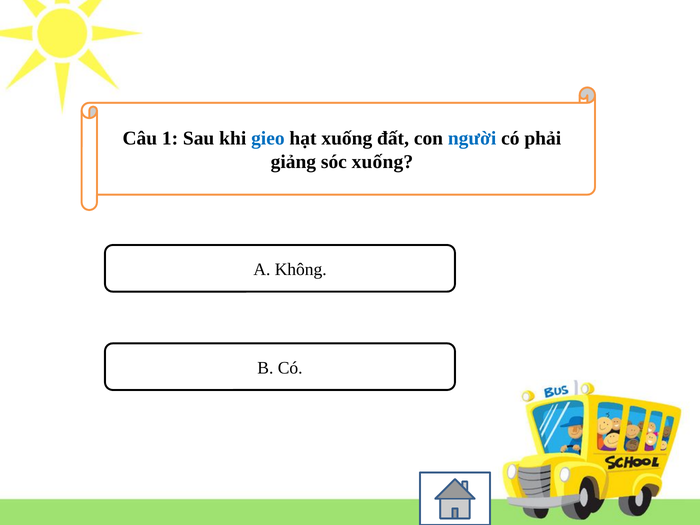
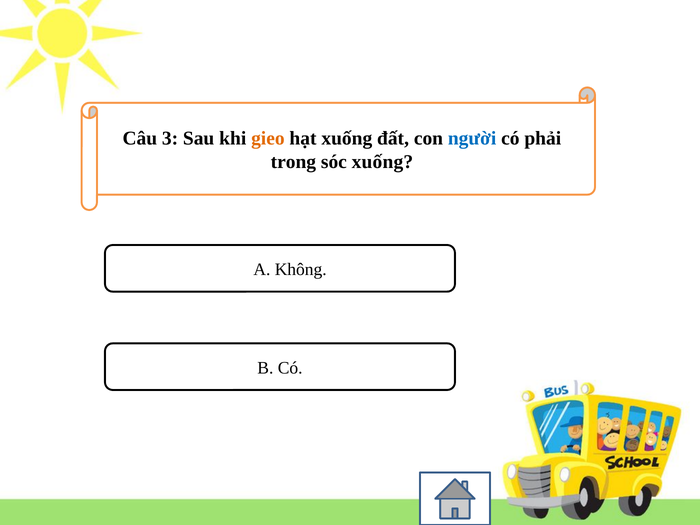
1: 1 -> 3
gieo colour: blue -> orange
giảng: giảng -> trong
